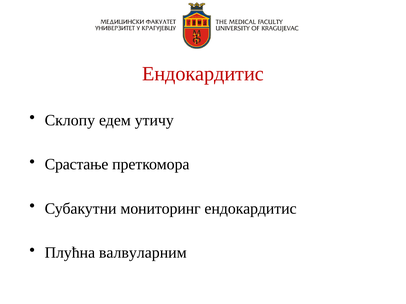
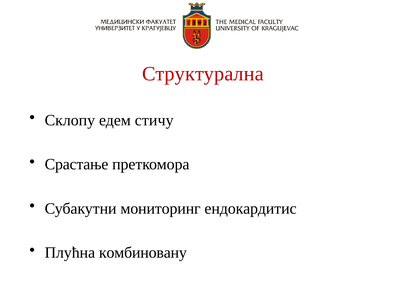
Ендокардитис at (203, 74): Ендокардитис -> Структурална
утичу: утичу -> стичу
валвуларним: валвуларним -> комбиновану
